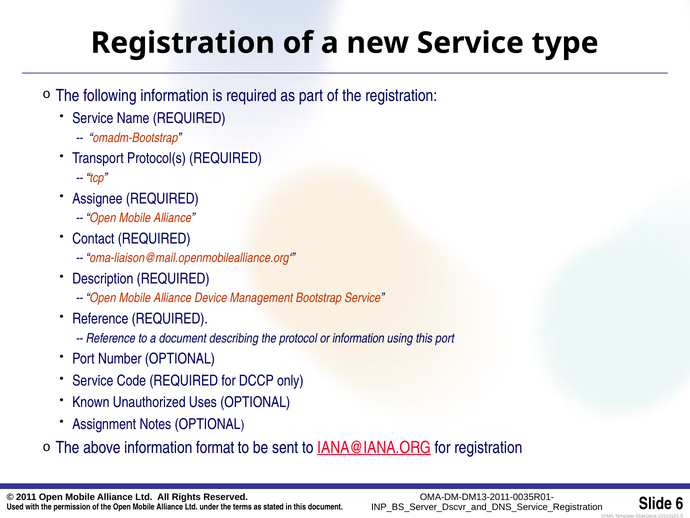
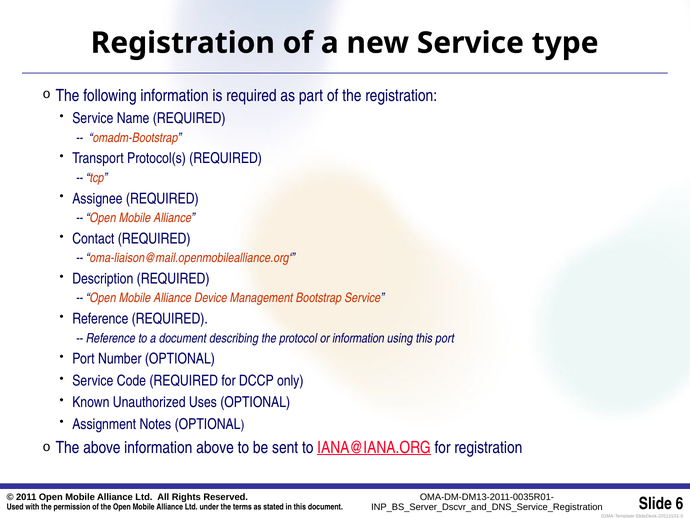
information format: format -> above
